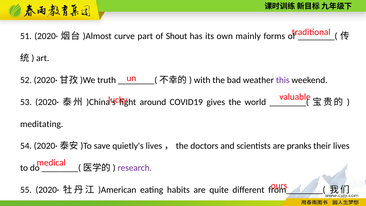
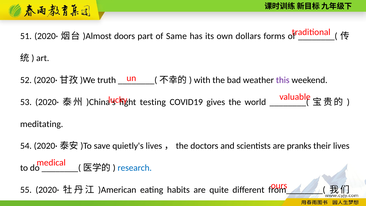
curve: curve -> doors
Shout: Shout -> Same
mainly: mainly -> dollars
around: around -> testing
research colour: purple -> blue
